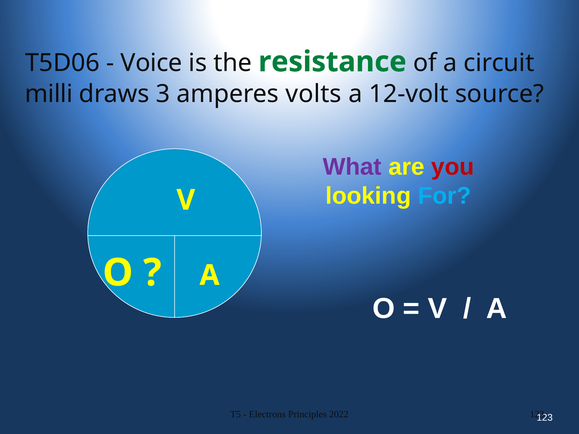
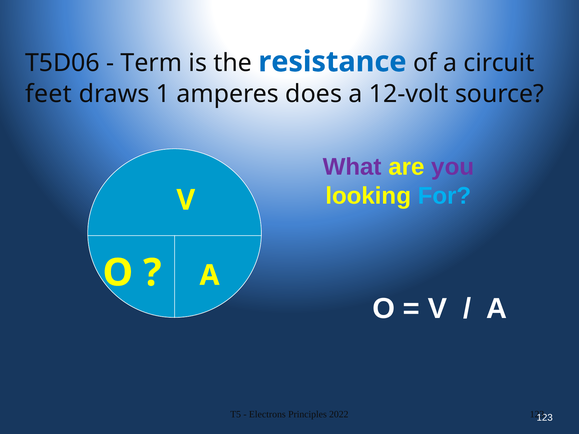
Voice: Voice -> Term
resistance colour: green -> blue
milli: milli -> feet
3: 3 -> 1
volts: volts -> does
you colour: red -> purple
